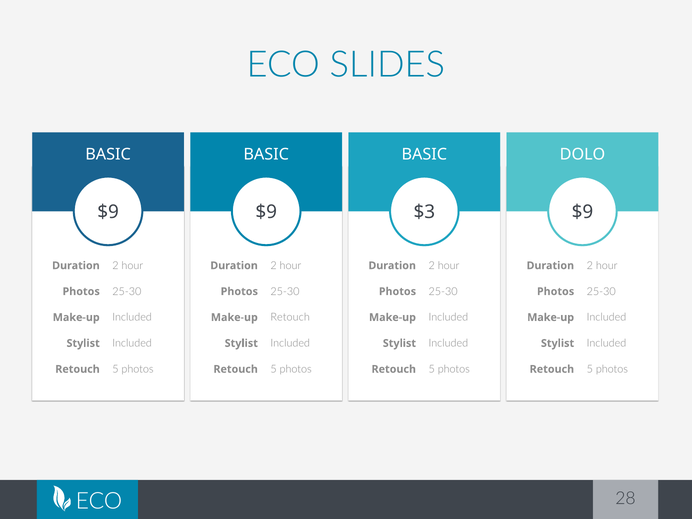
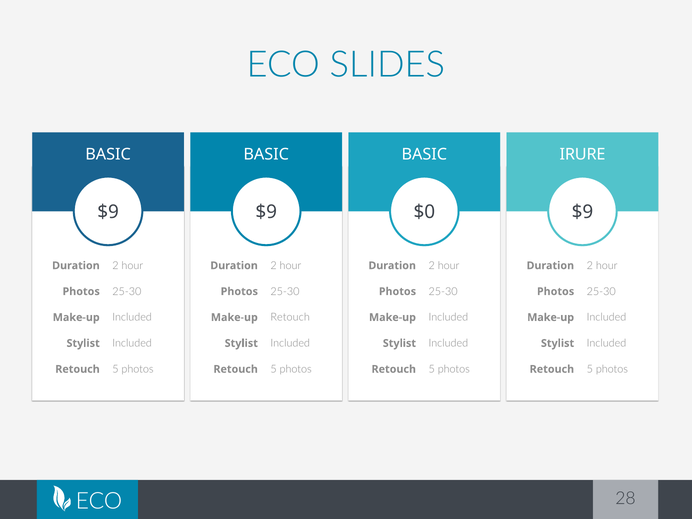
DOLO: DOLO -> IRURE
$3: $3 -> $0
